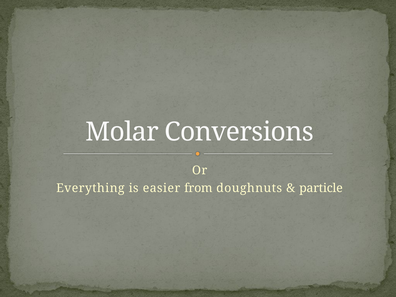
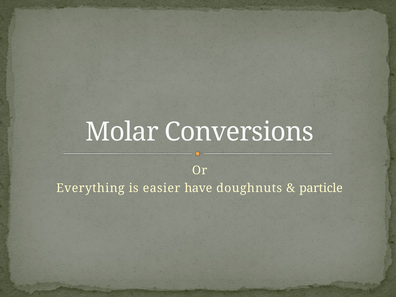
from: from -> have
